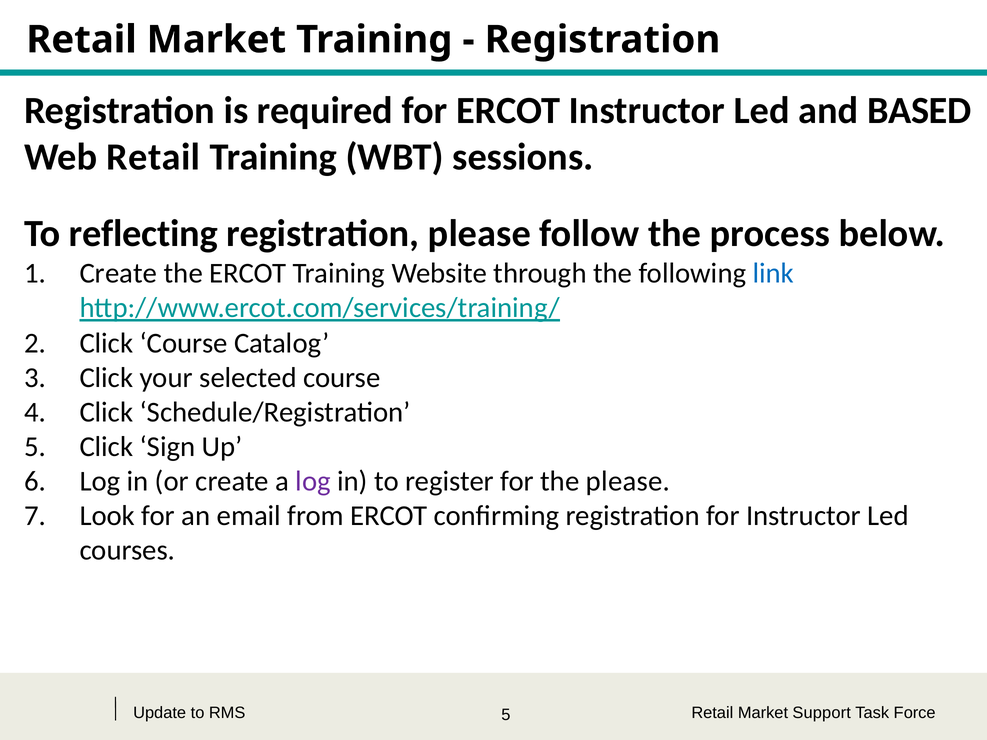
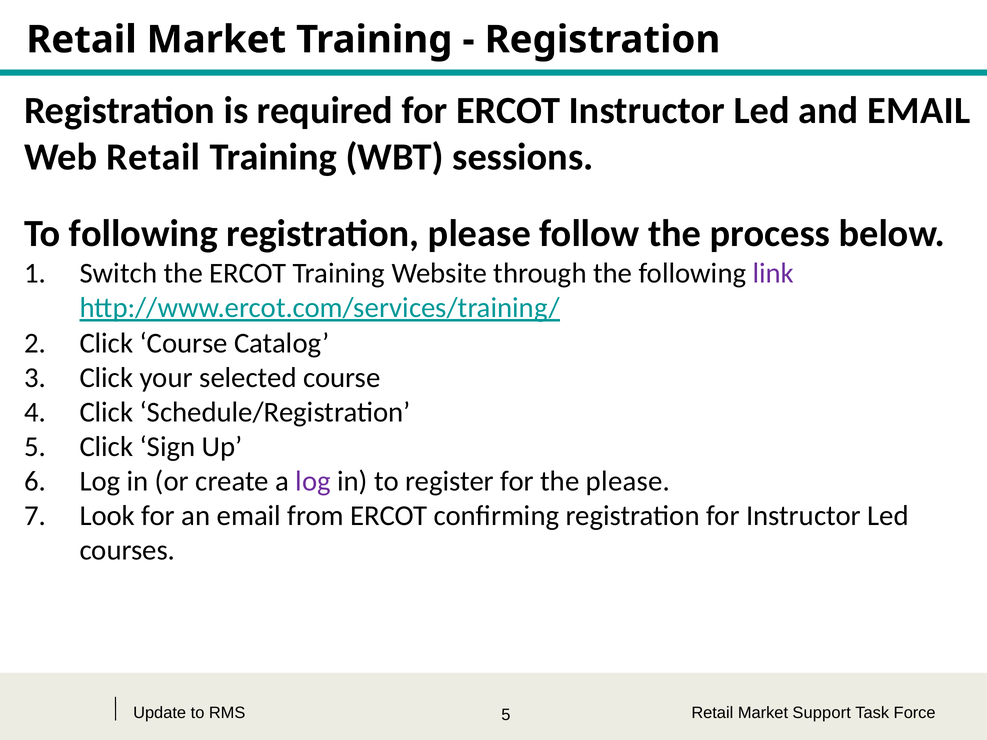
and BASED: BASED -> EMAIL
To reflecting: reflecting -> following
Create at (118, 273): Create -> Switch
link colour: blue -> purple
